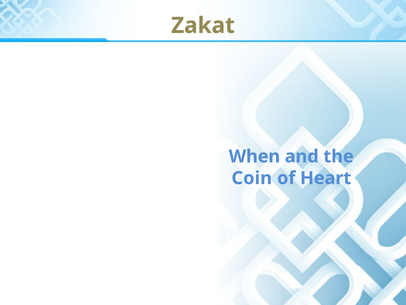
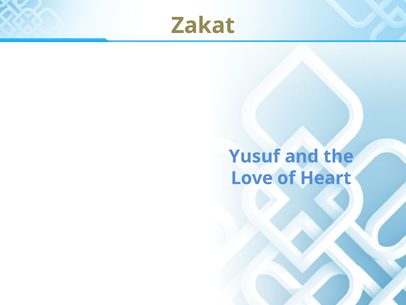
When: When -> Yusuf
Coin: Coin -> Love
